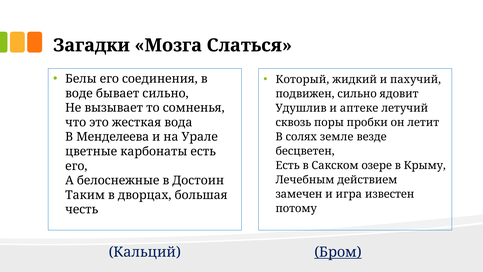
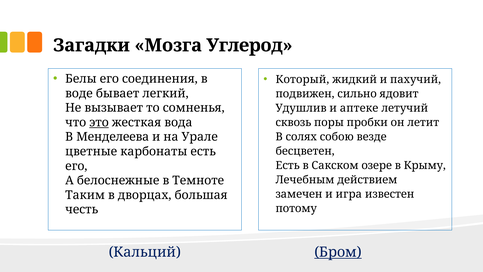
Слаться: Слаться -> Углерод
бывает сильно: сильно -> легкий
это underline: none -> present
земле: земле -> собою
Достоин: Достоин -> Темноте
